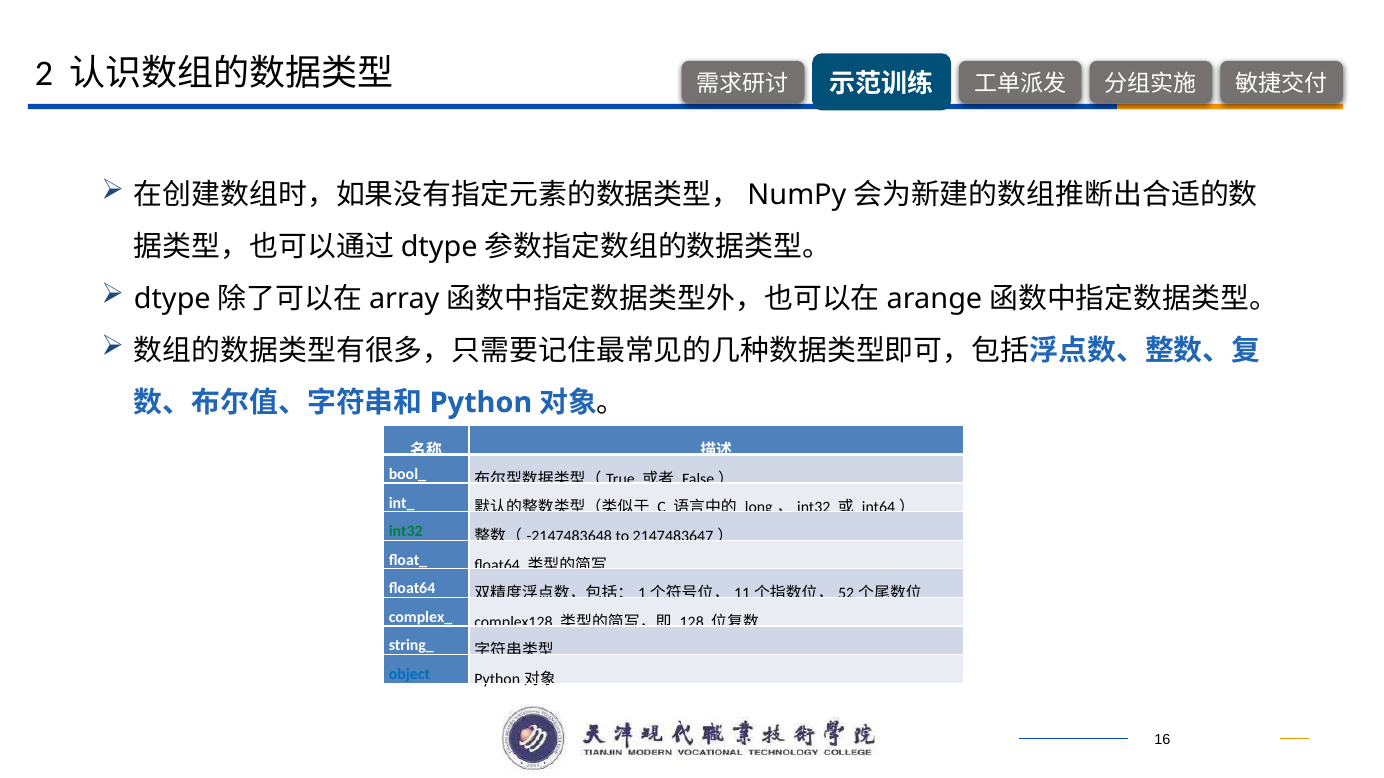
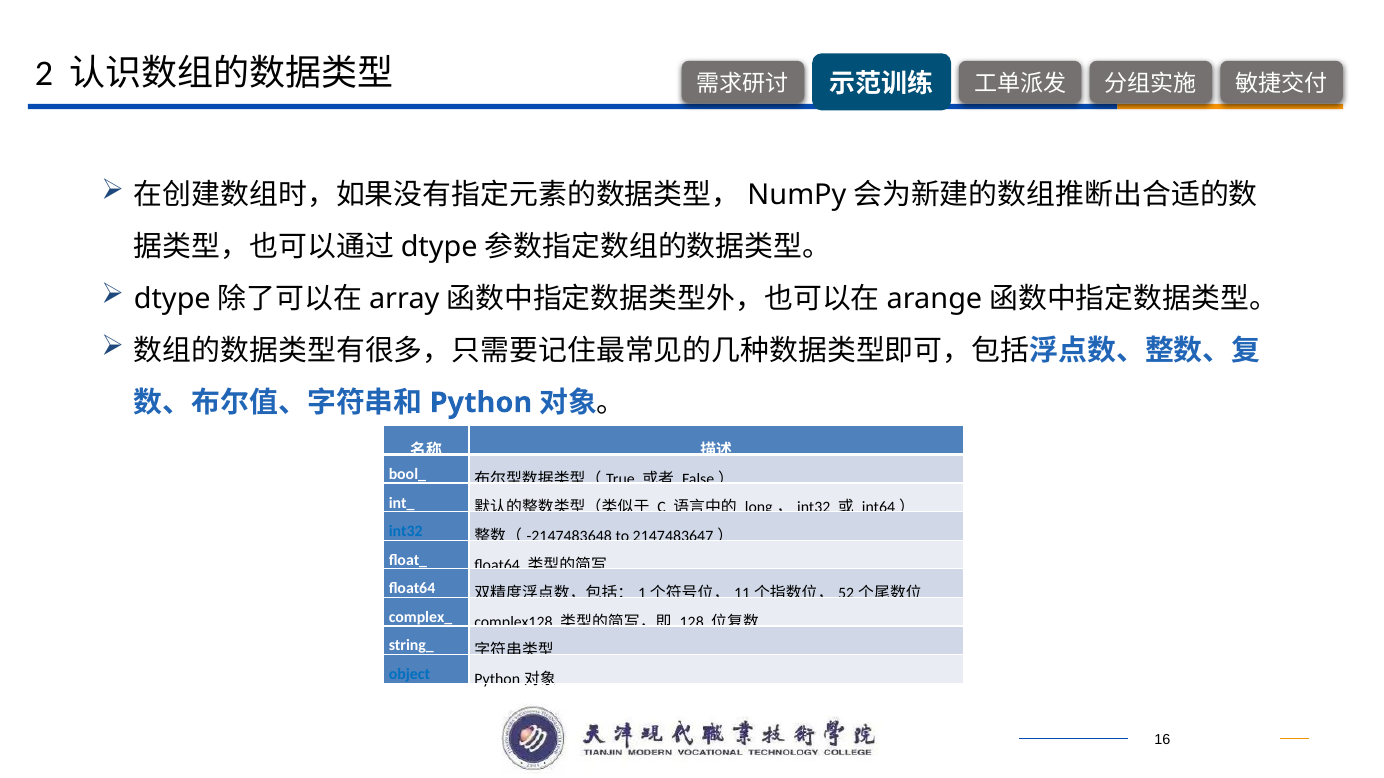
int32 at (406, 532) colour: green -> blue
